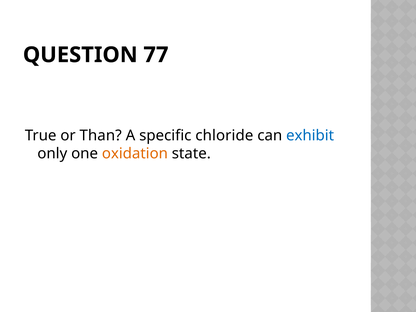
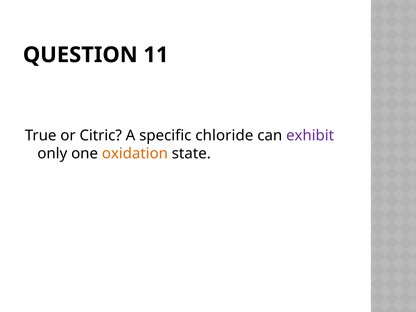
77: 77 -> 11
Than: Than -> Citric
exhibit colour: blue -> purple
